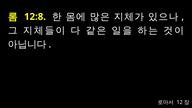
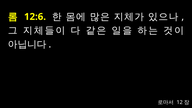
12:8: 12:8 -> 12:6
